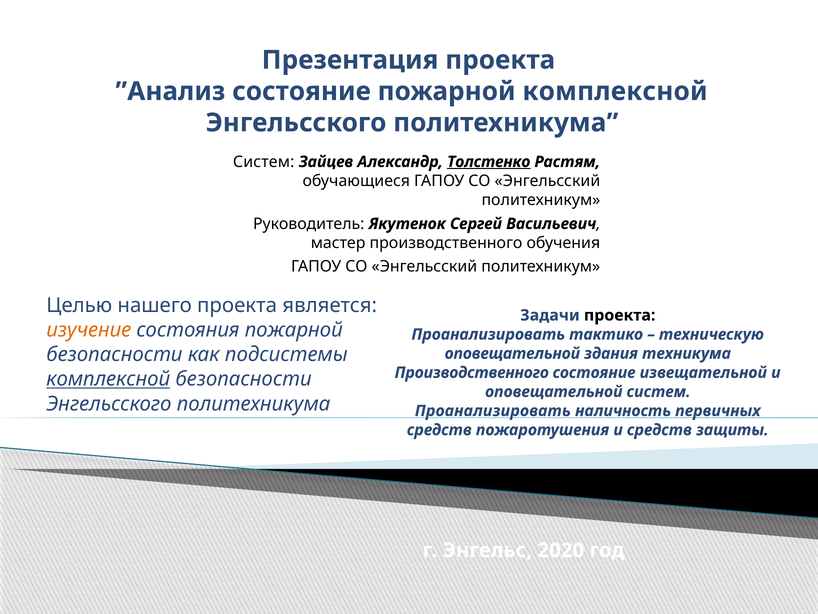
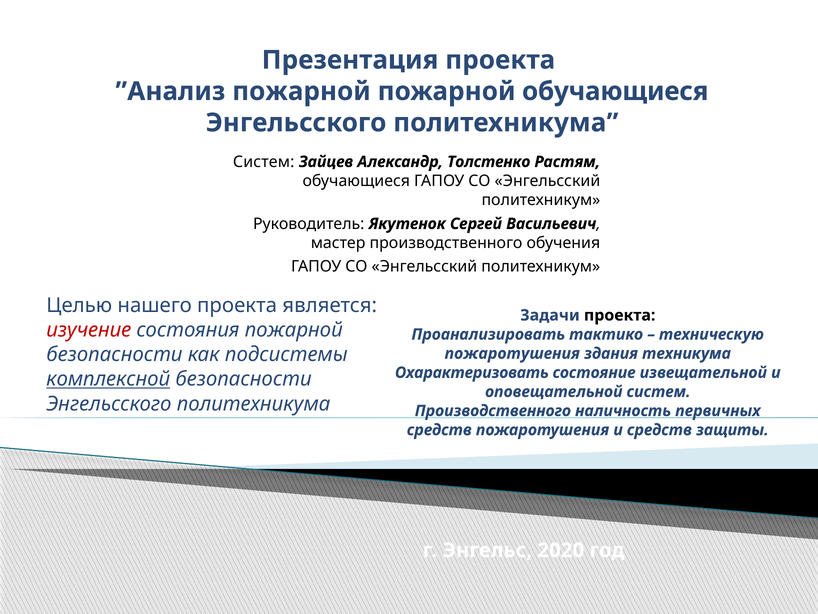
ʺАнализ состояние: состояние -> пожарной
пожарной комплексной: комплексной -> обучающиеся
Толстенко underline: present -> none
изучение colour: orange -> red
оповещательной at (512, 353): оповещательной -> пожаротушения
Производственного at (472, 372): Производственного -> Охарактеризовать
Проанализировать at (493, 411): Проанализировать -> Производственного
